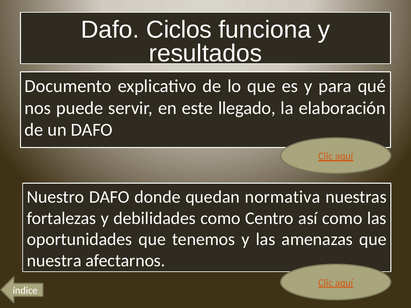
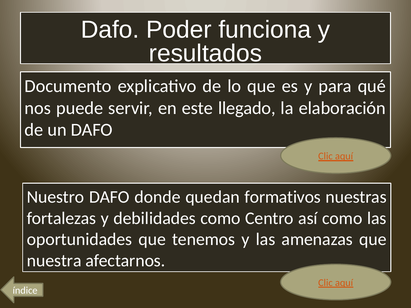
Ciclos: Ciclos -> Poder
normativa: normativa -> formativos
